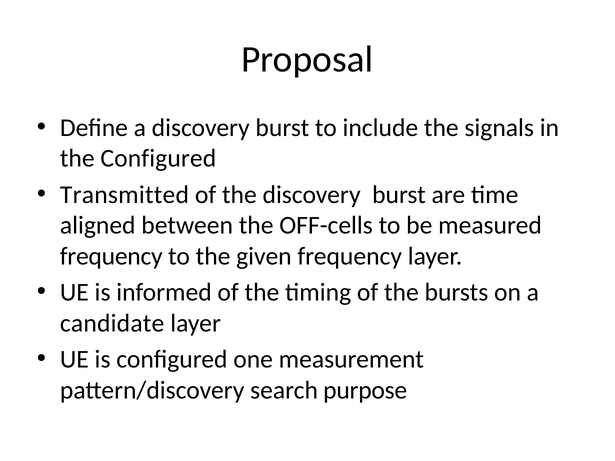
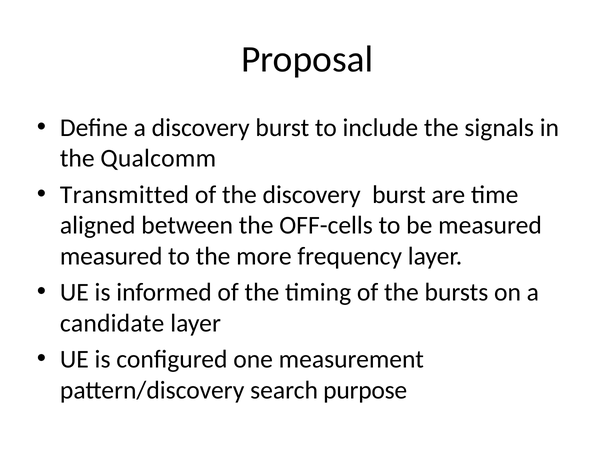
the Configured: Configured -> Qualcomm
frequency at (111, 256): frequency -> measured
given: given -> more
